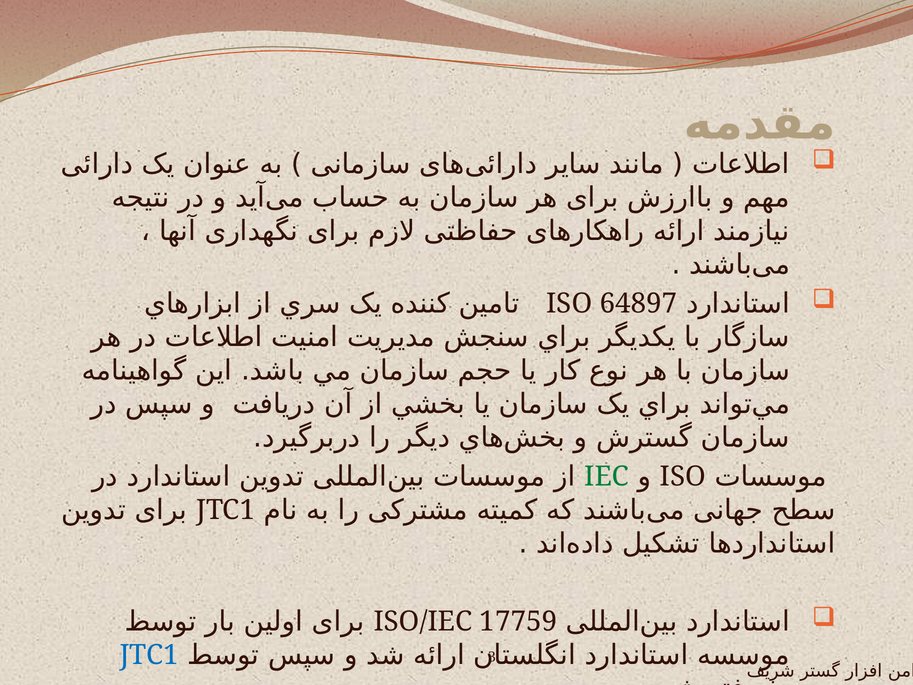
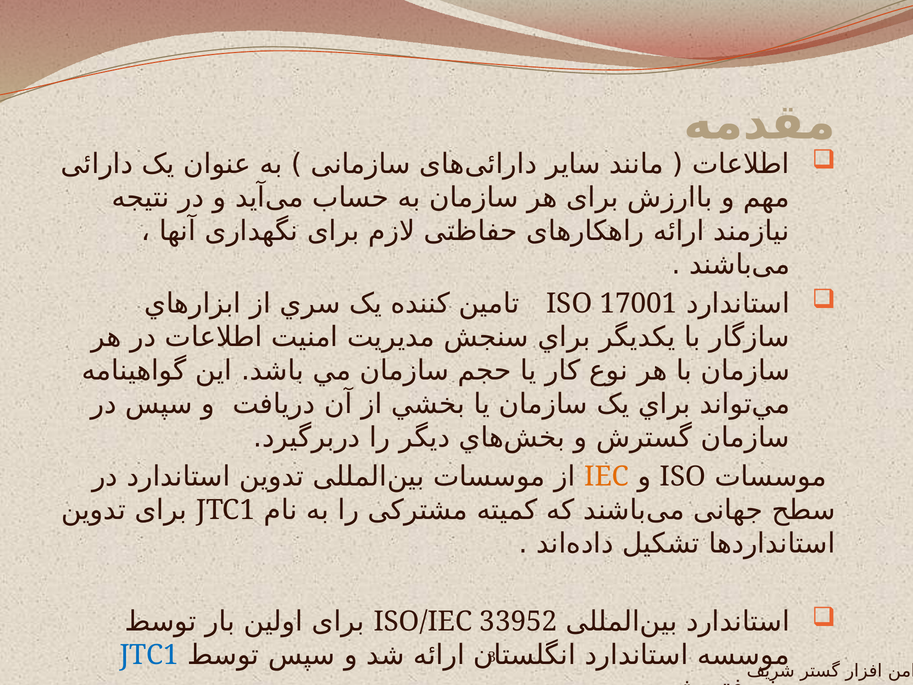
64897: 64897 -> 17001
IEC colour: green -> orange
17759: 17759 -> 33952
